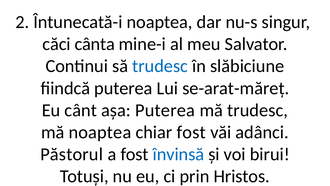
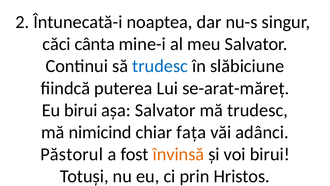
Eu cânt: cânt -> birui
așa Puterea: Puterea -> Salvator
mă noaptea: noaptea -> nimicind
chiar fost: fost -> fața
învinsă colour: blue -> orange
